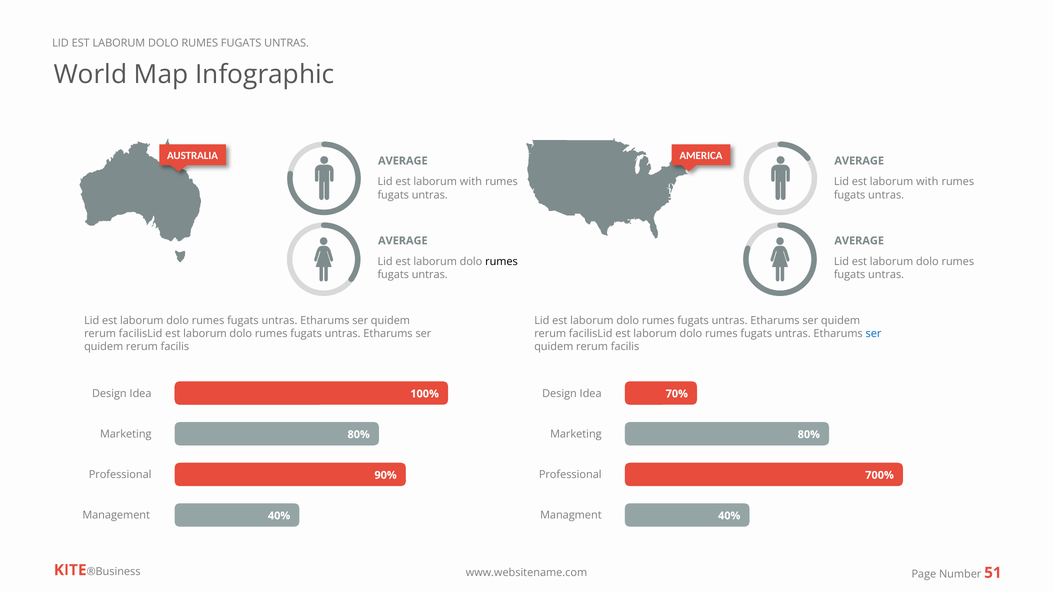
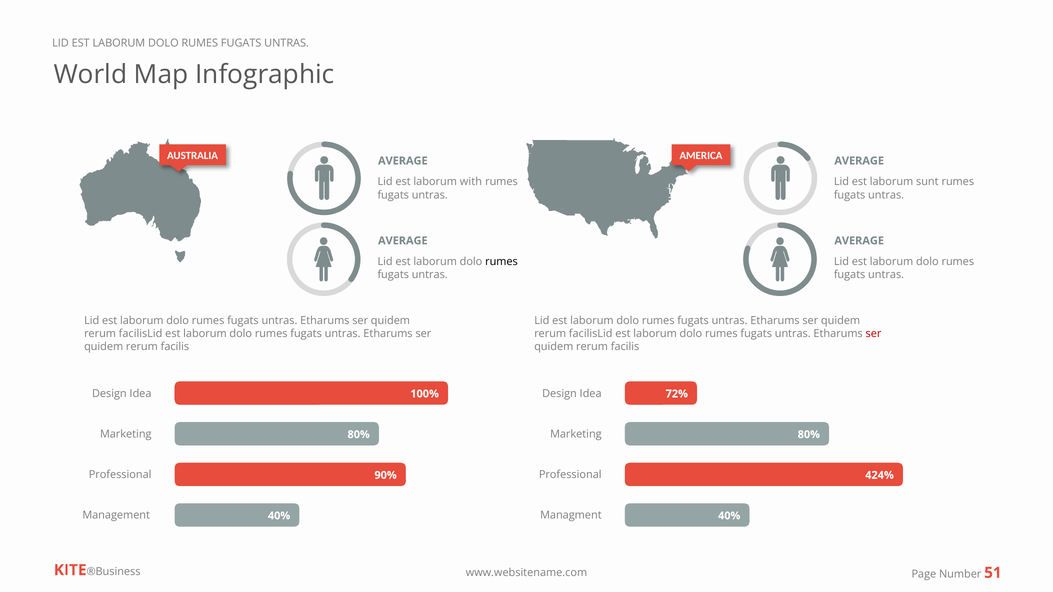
with at (927, 182): with -> sunt
ser at (874, 334) colour: blue -> red
70%: 70% -> 72%
700%: 700% -> 424%
